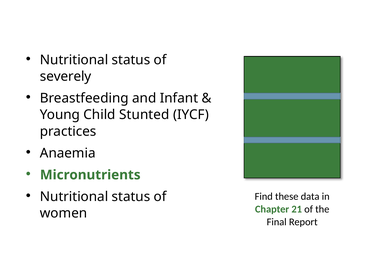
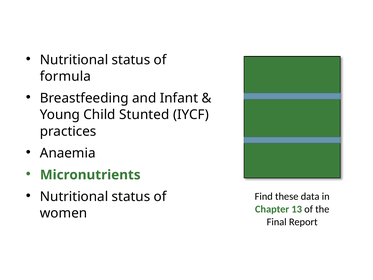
severely: severely -> formula
21: 21 -> 13
